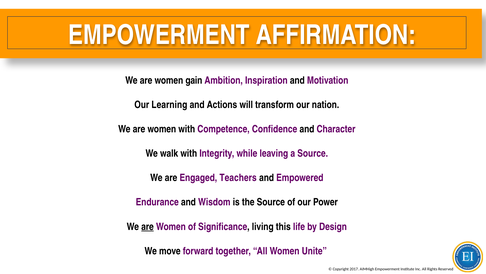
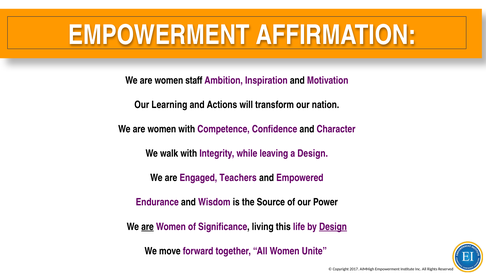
gain: gain -> staff
a Source: Source -> Design
Design at (333, 226) underline: none -> present
